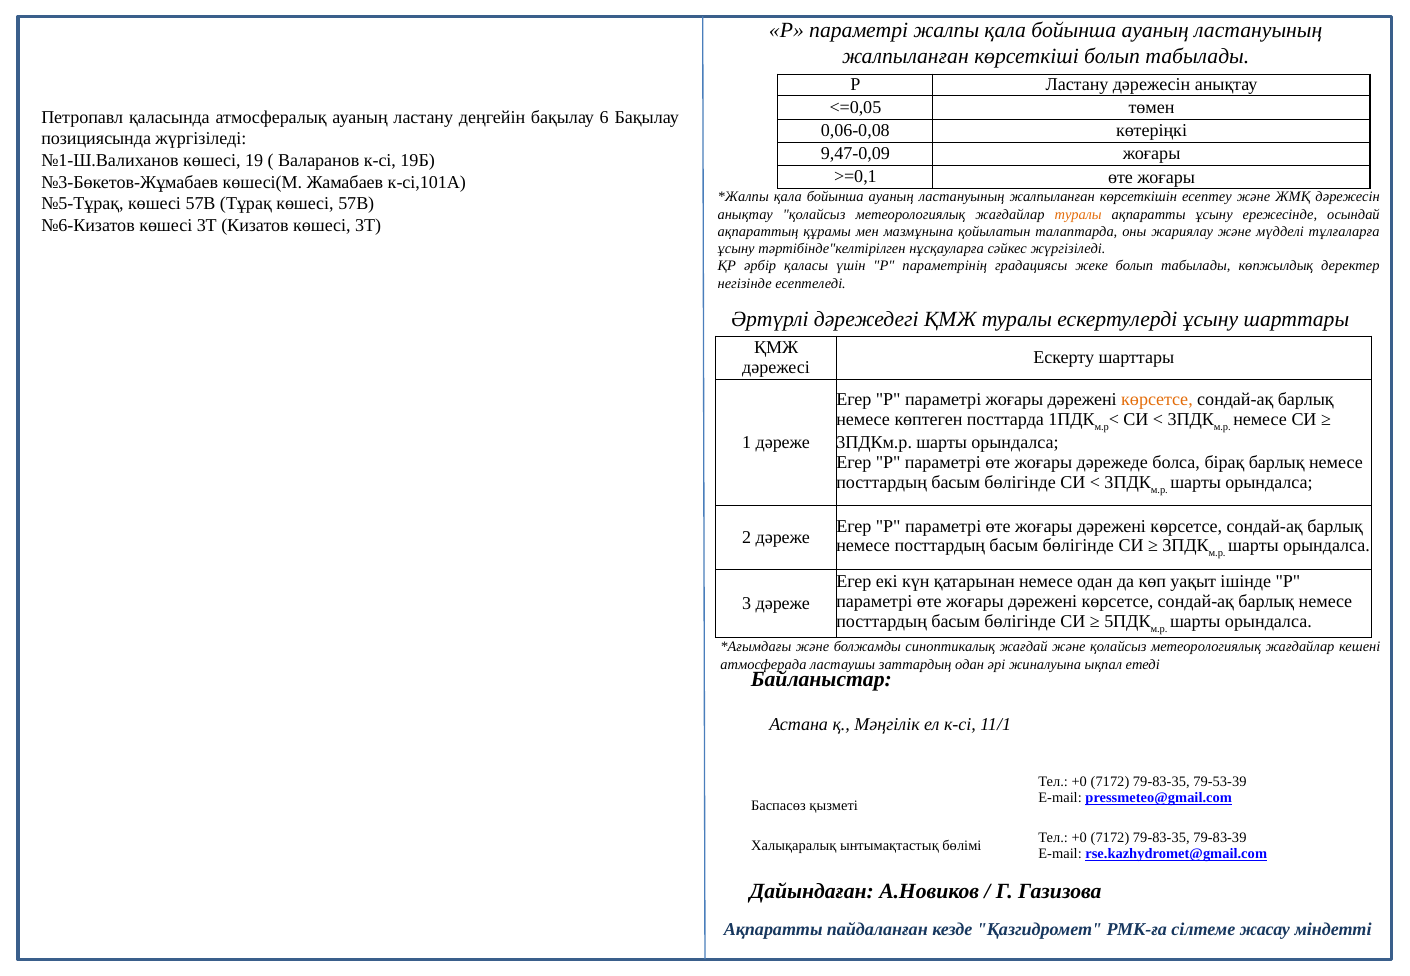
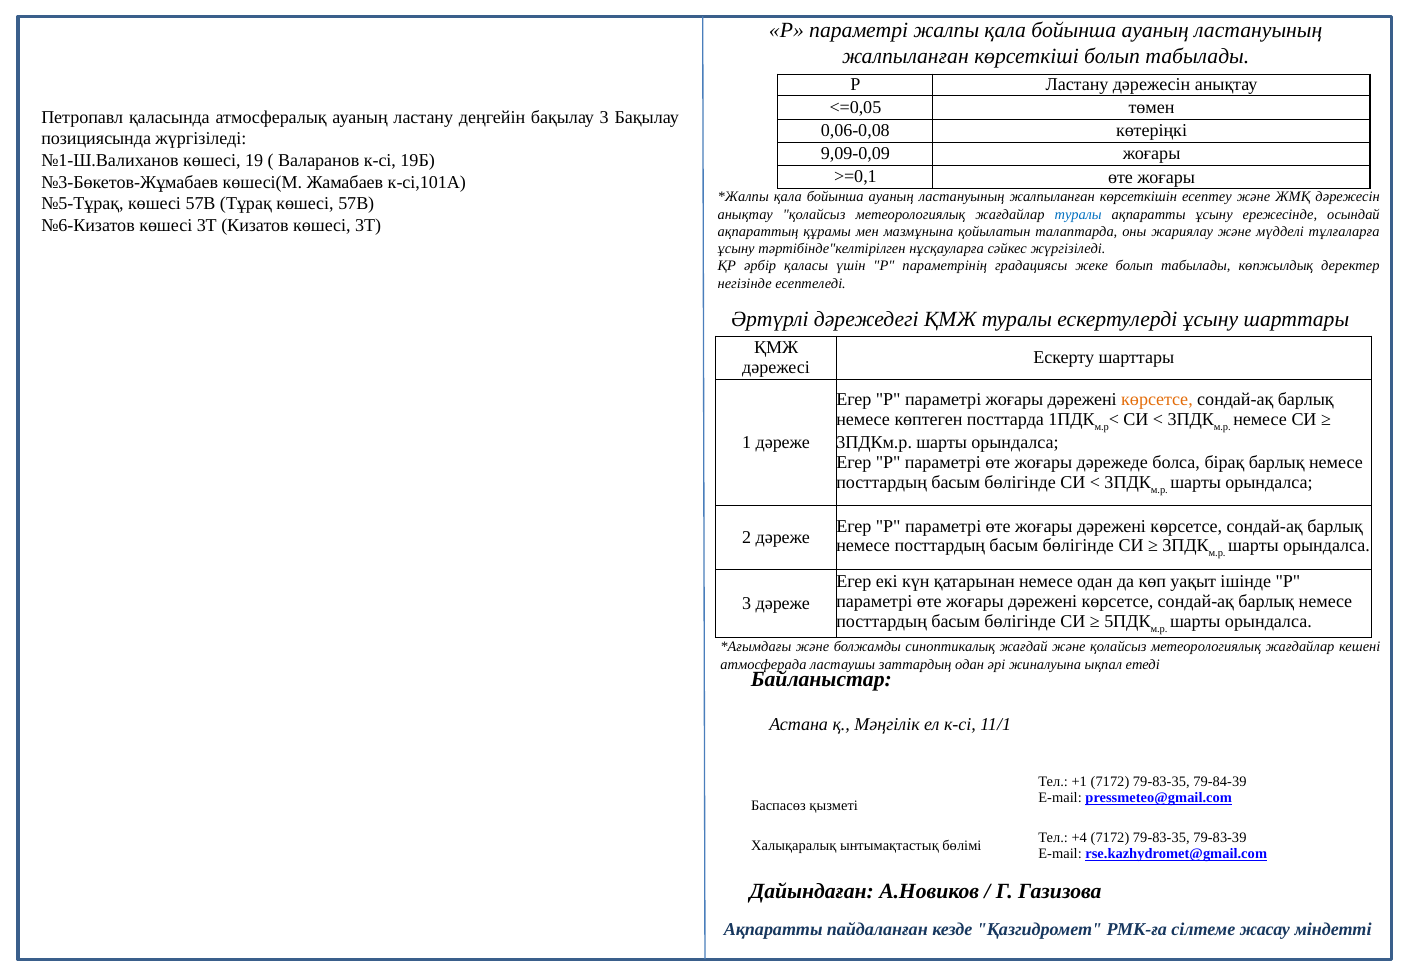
бақылау 6: 6 -> 3
9,47-0,09: 9,47-0,09 -> 9,09-0,09
туралы at (1078, 214) colour: orange -> blue
+0 at (1079, 782): +0 -> +1
79-53-39: 79-53-39 -> 79-84-39
+0 at (1079, 838): +0 -> +4
